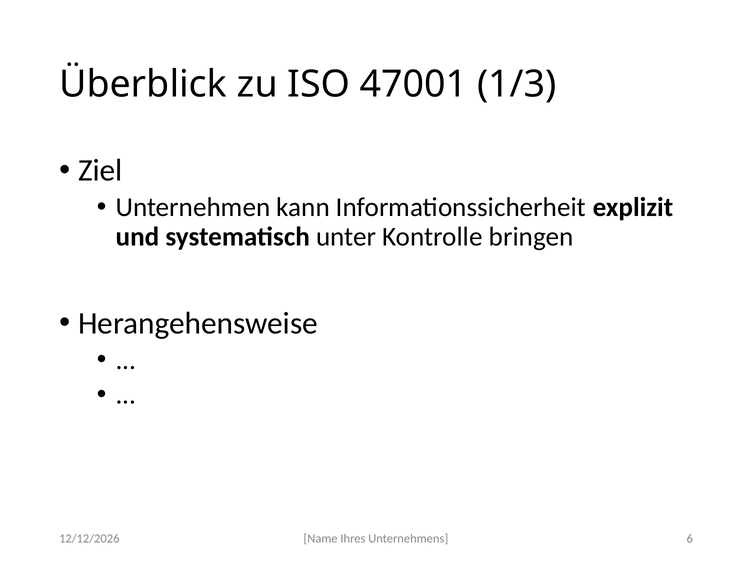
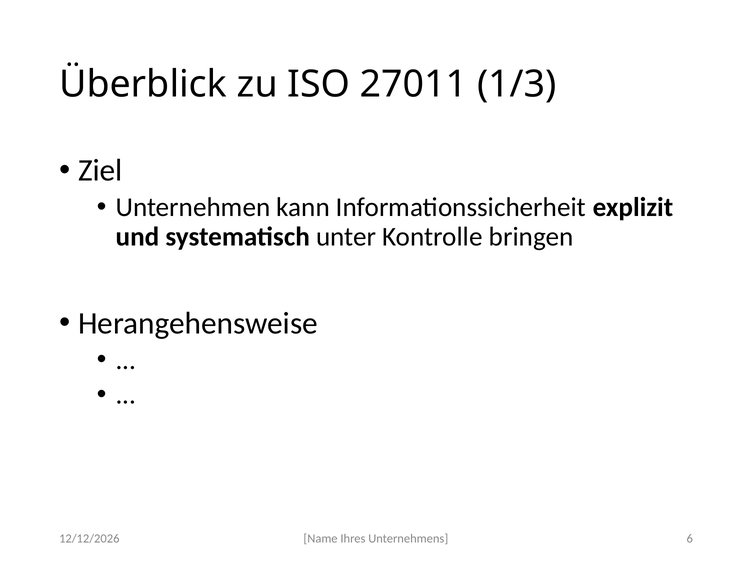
47001: 47001 -> 27011
